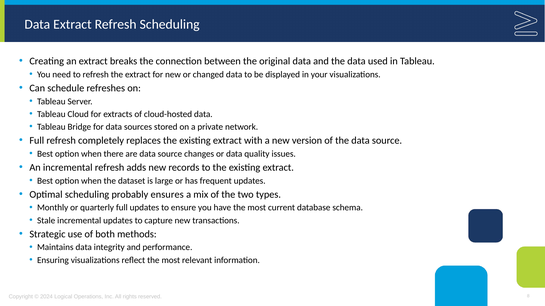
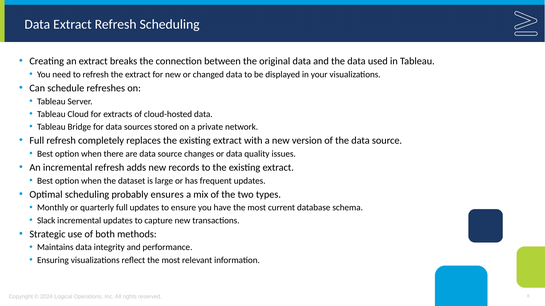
Stale: Stale -> Slack
